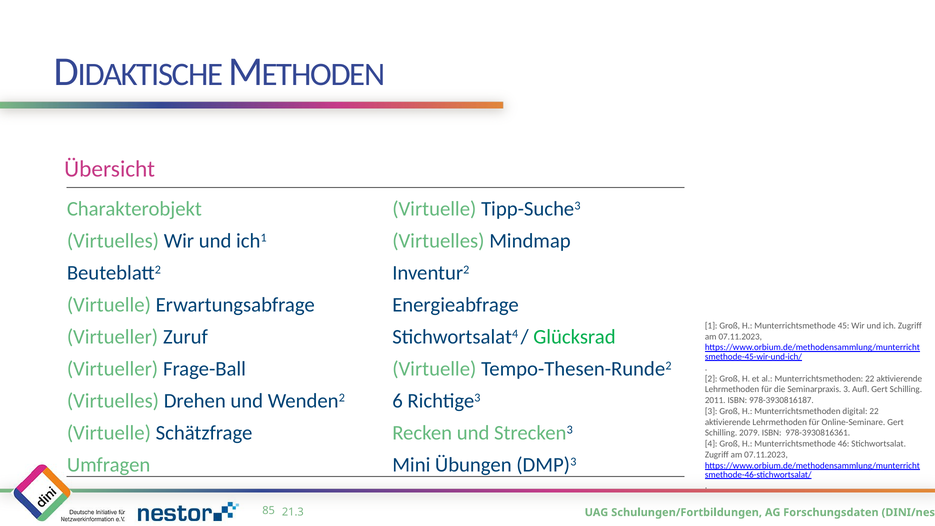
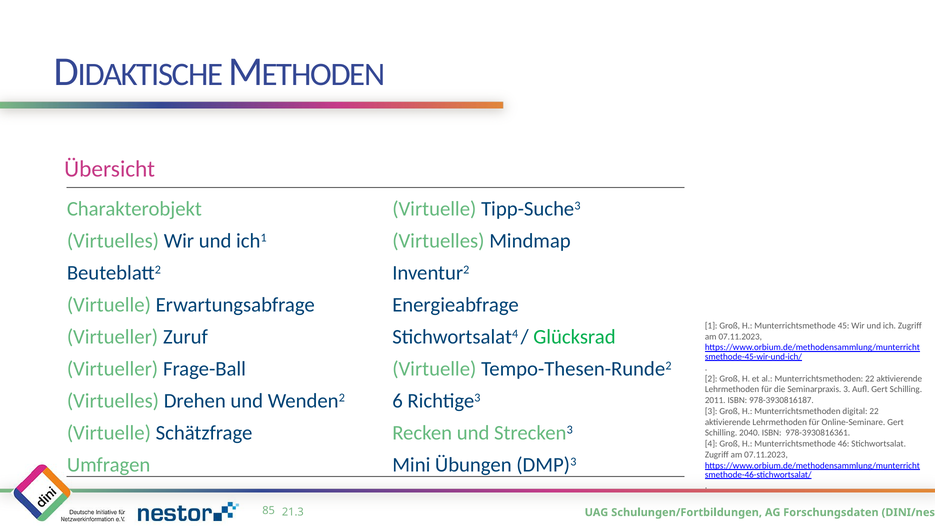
2079: 2079 -> 2040
